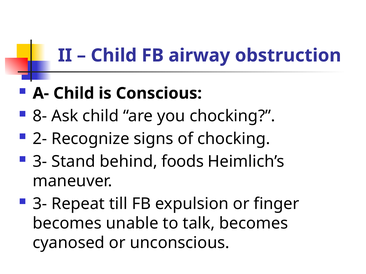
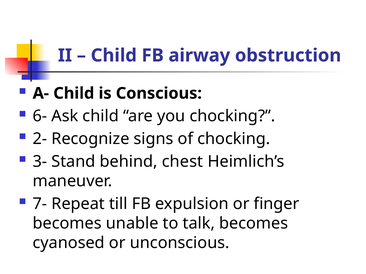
8-: 8- -> 6-
foods: foods -> chest
3- at (40, 204): 3- -> 7-
